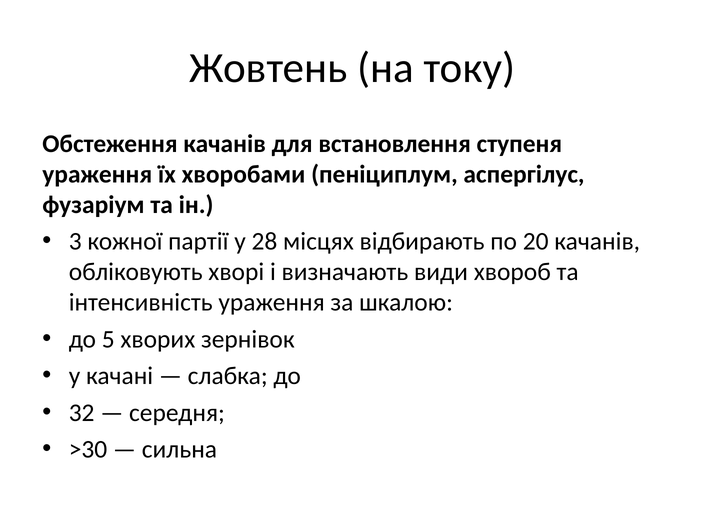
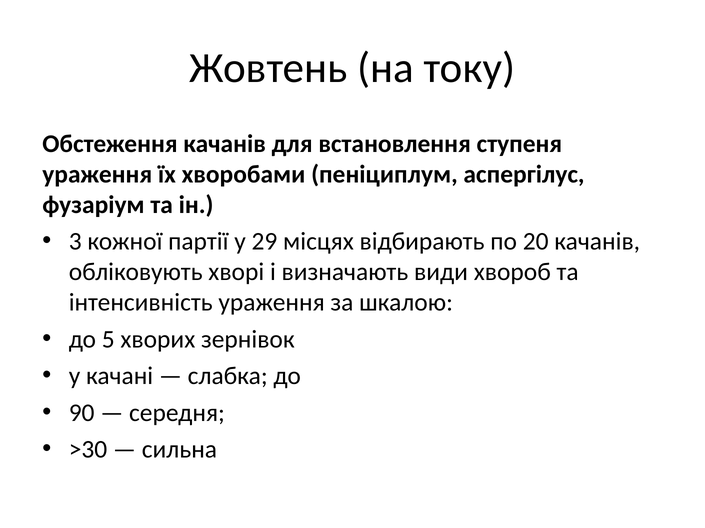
28: 28 -> 29
32: 32 -> 90
